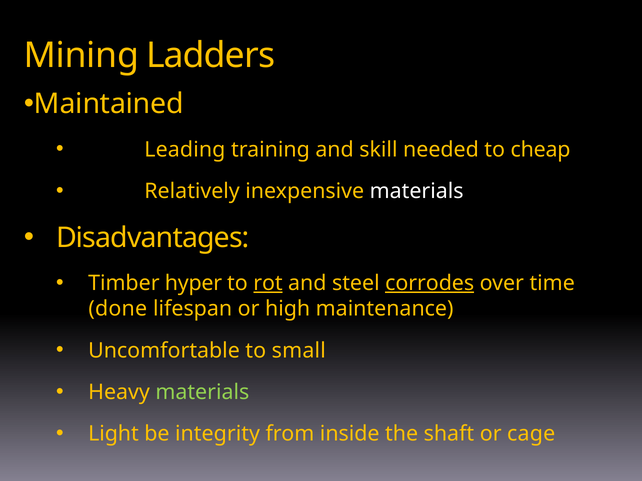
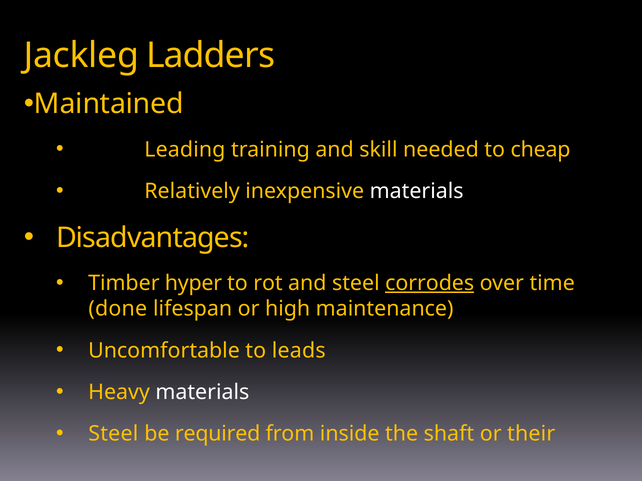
Mining: Mining -> Jackleg
rot underline: present -> none
small: small -> leads
materials at (202, 393) colour: light green -> white
Light at (113, 434): Light -> Steel
integrity: integrity -> required
cage: cage -> their
